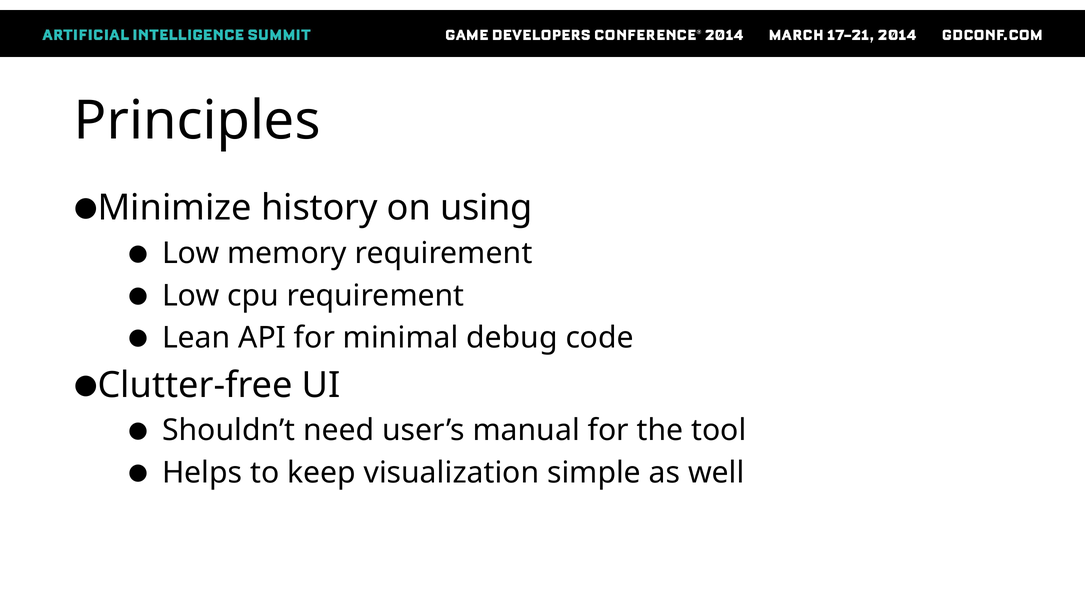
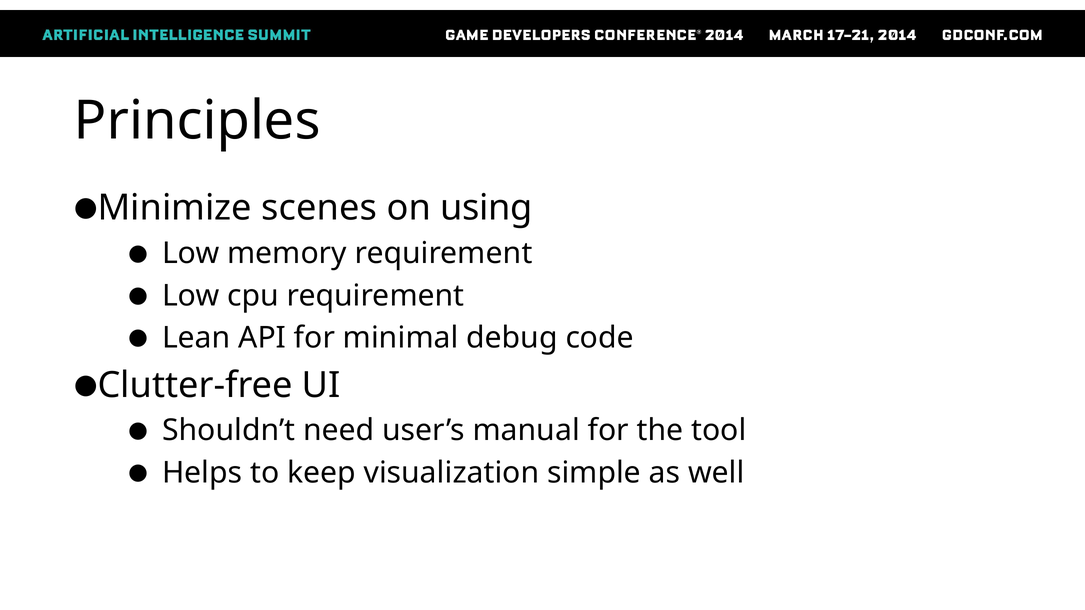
history: history -> scenes
